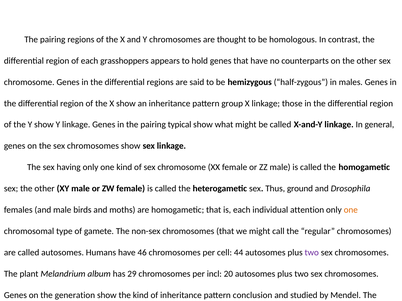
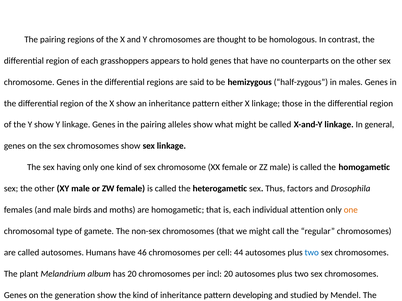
group: group -> either
pairing typical: typical -> alleles
ground: ground -> factors
two at (312, 253) colour: purple -> blue
has 29: 29 -> 20
conclusion: conclusion -> developing
